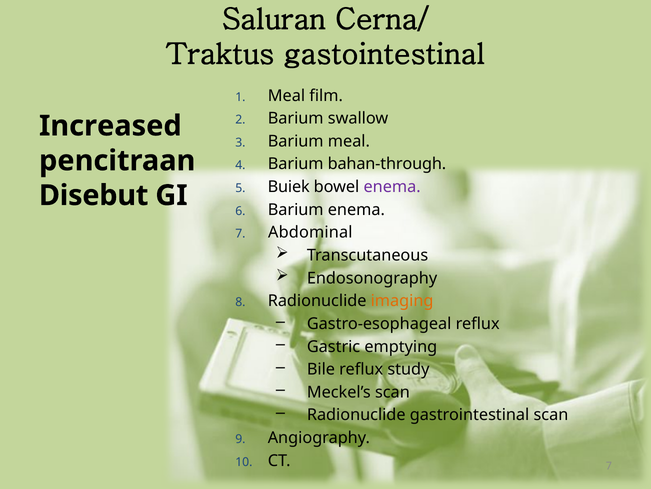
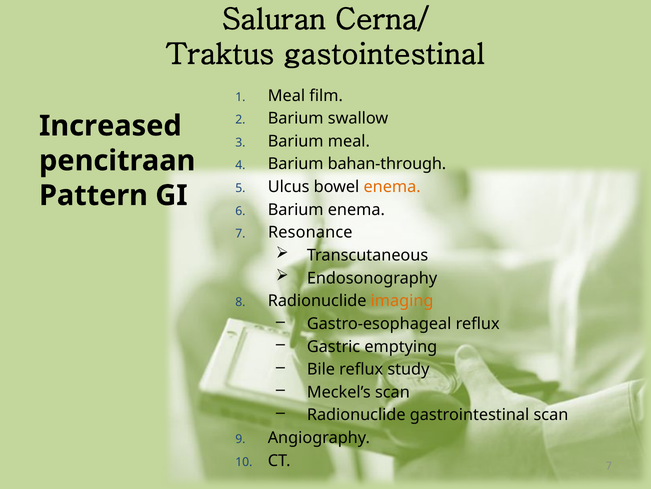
Buiek: Buiek -> Ulcus
enema at (392, 187) colour: purple -> orange
Disebut: Disebut -> Pattern
Abdominal: Abdominal -> Resonance
